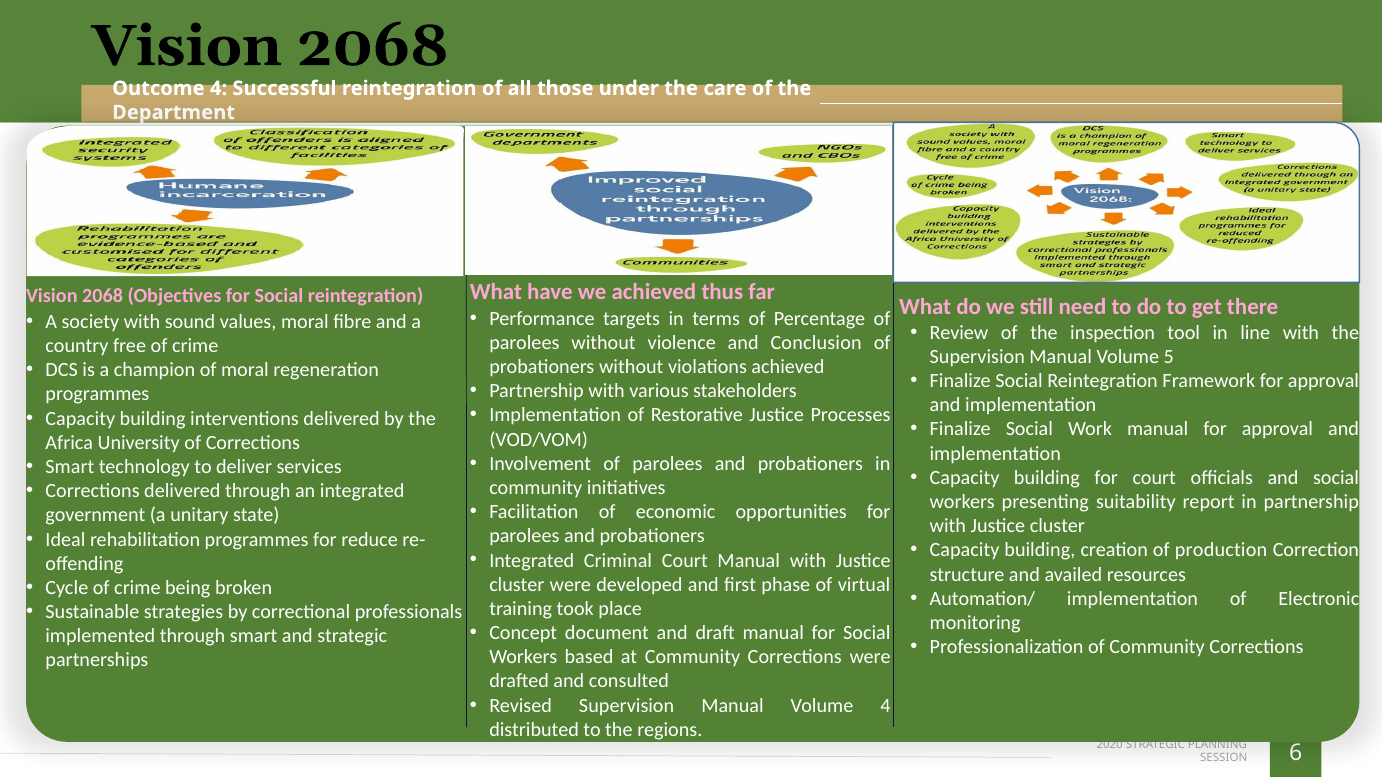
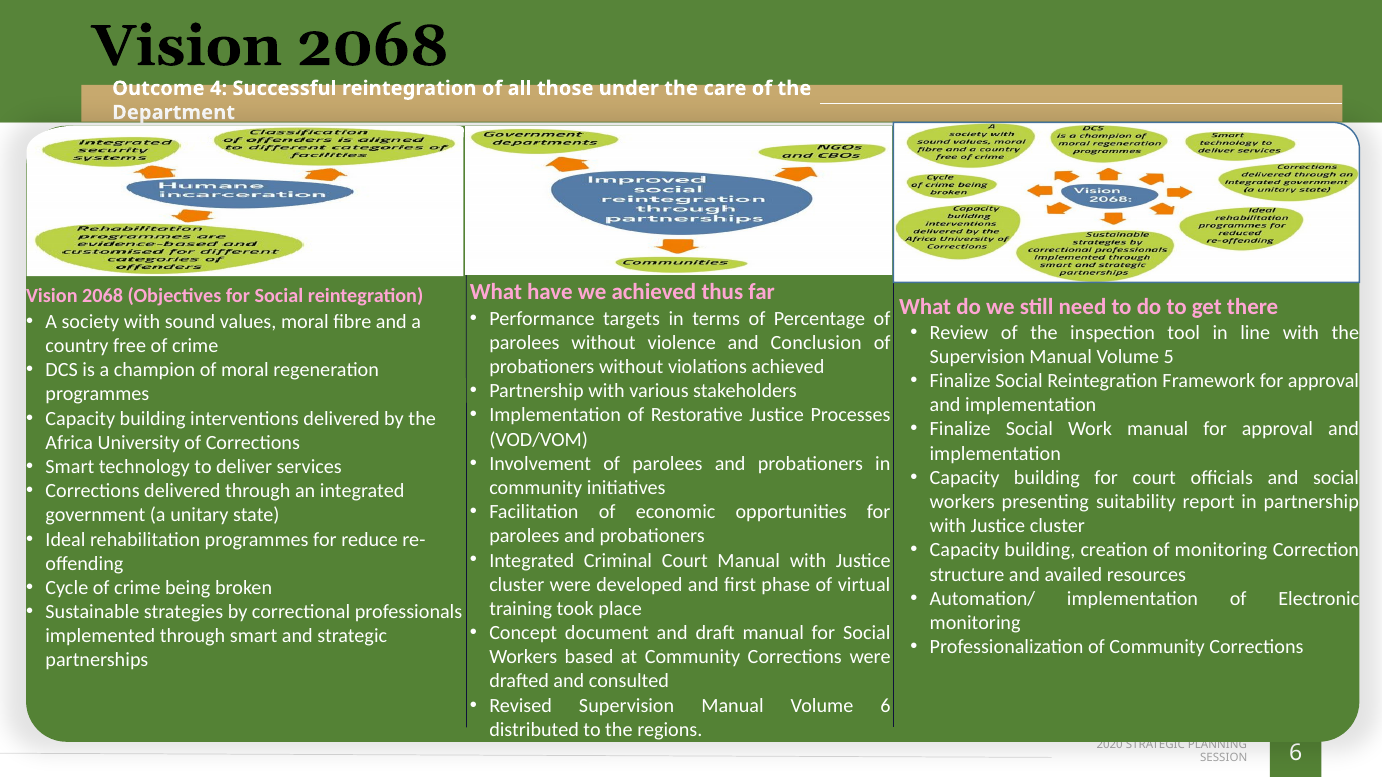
of production: production -> monitoring
Volume 4: 4 -> 6
